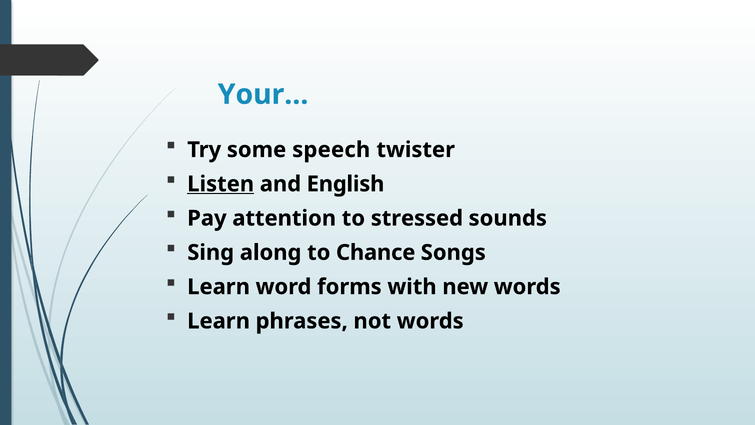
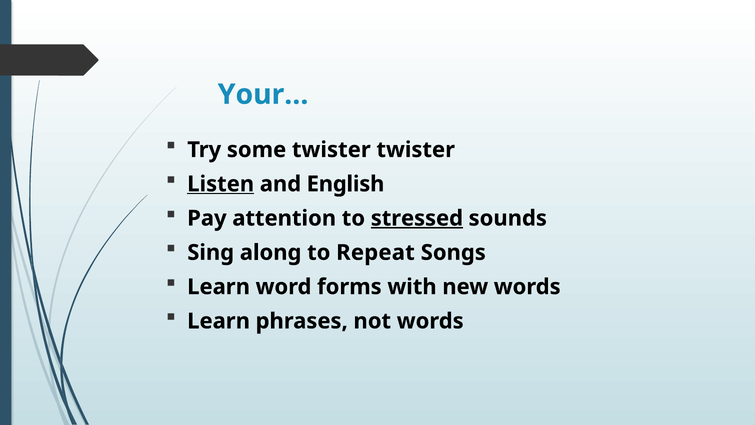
some speech: speech -> twister
stressed underline: none -> present
Chance: Chance -> Repeat
